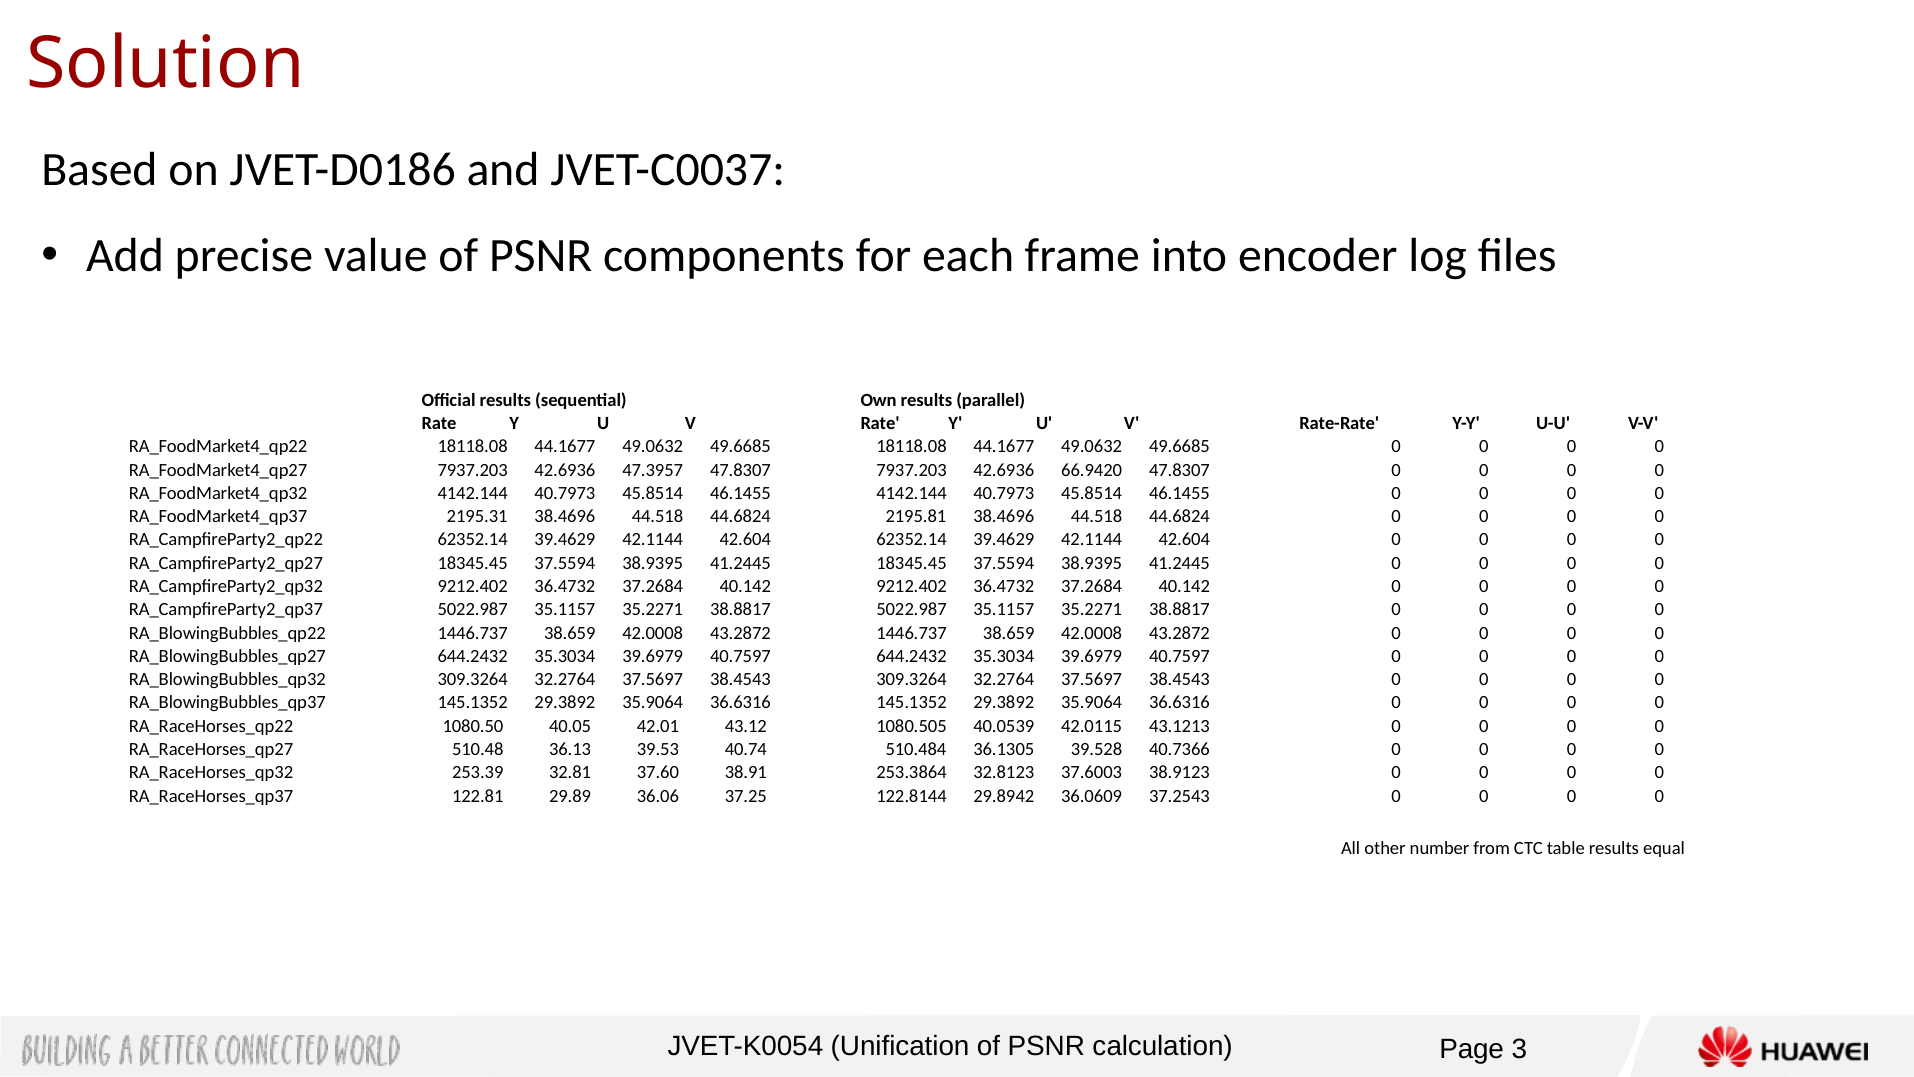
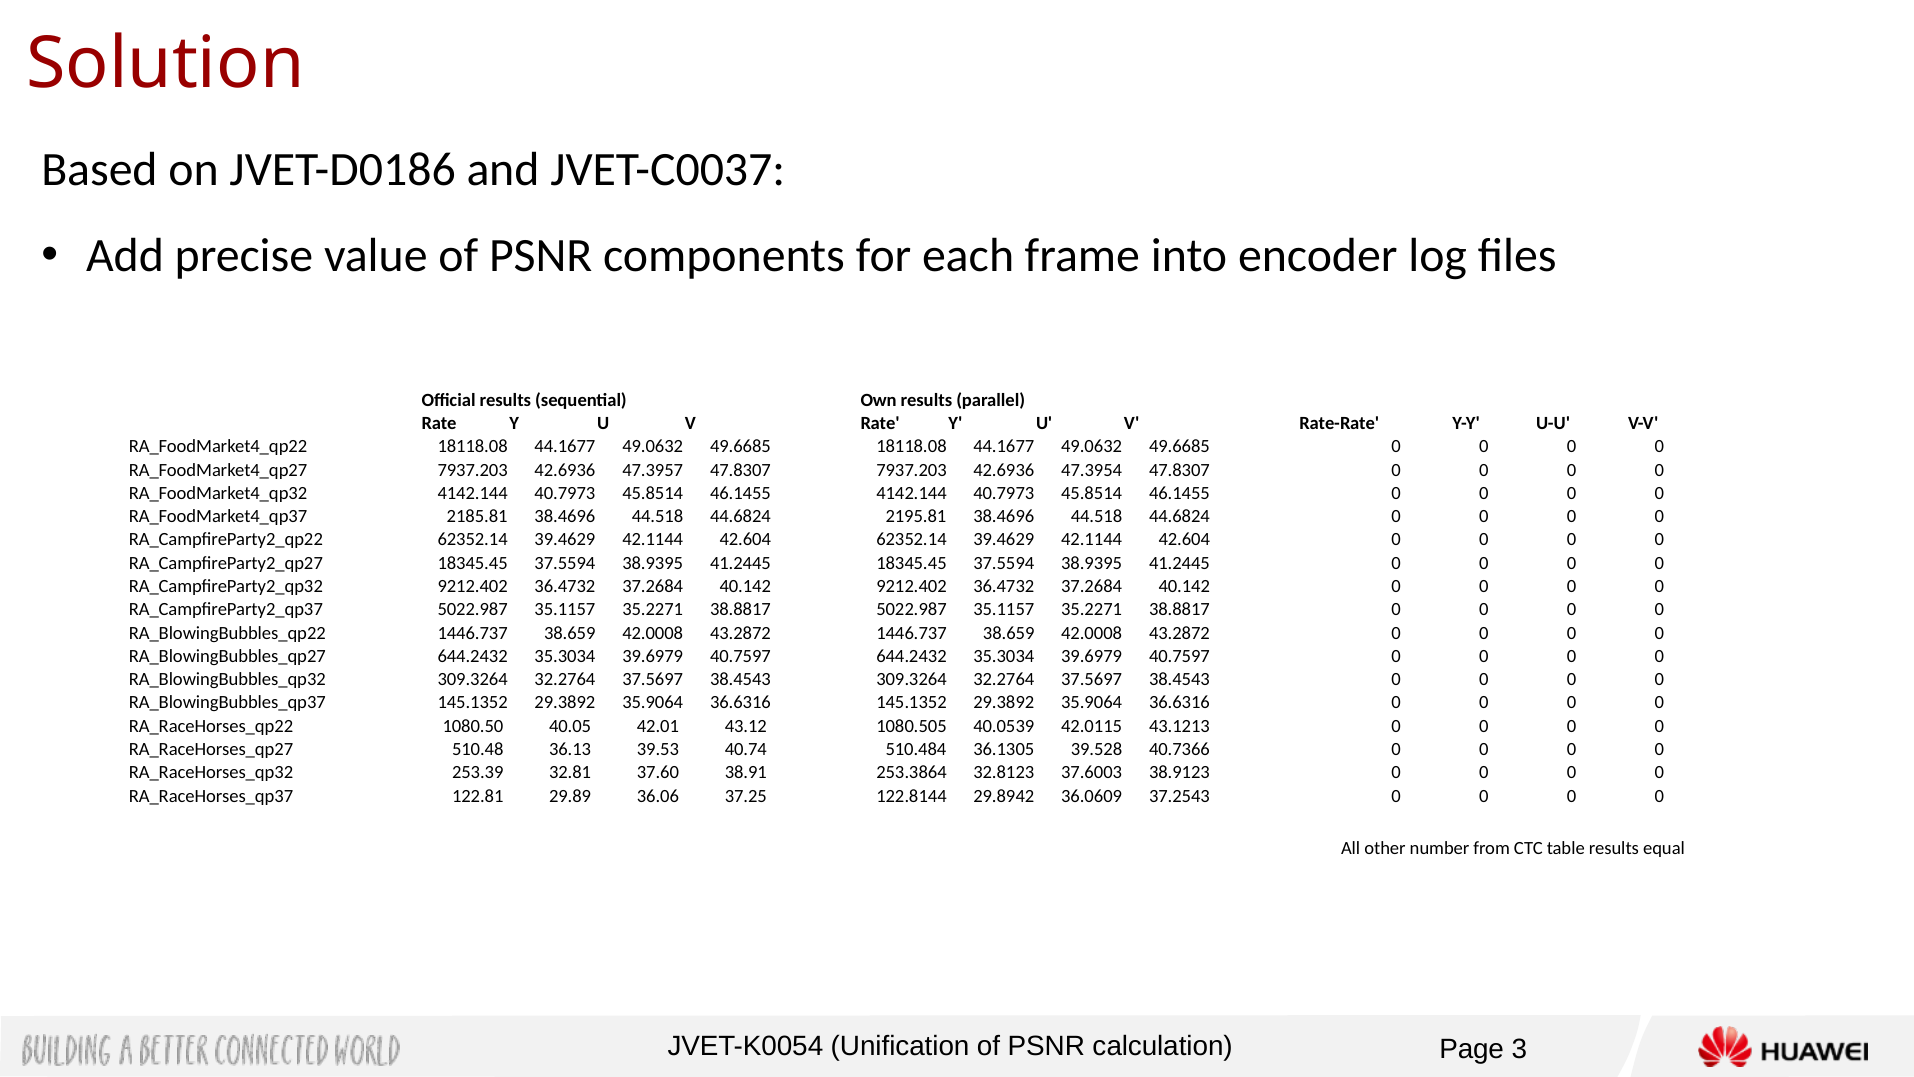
66.9420: 66.9420 -> 47.3954
2195.31: 2195.31 -> 2185.81
